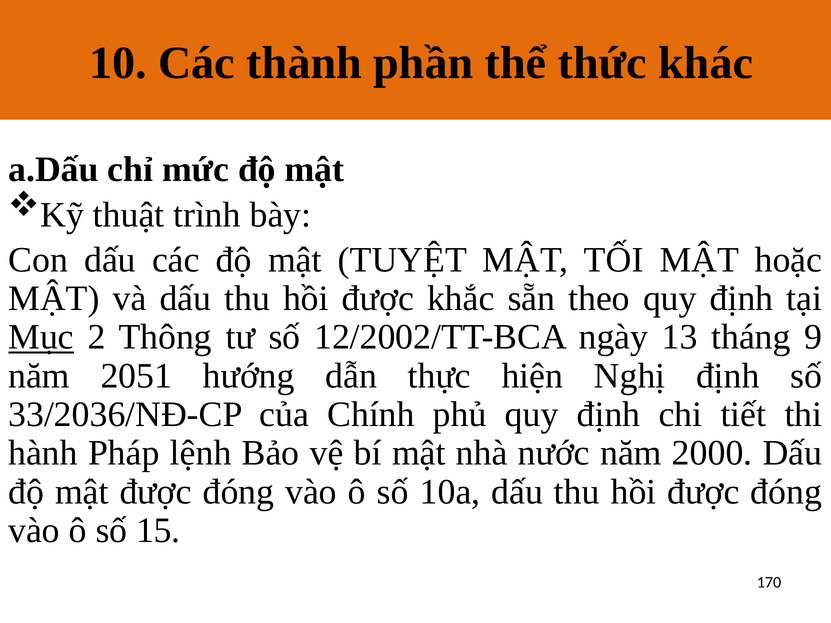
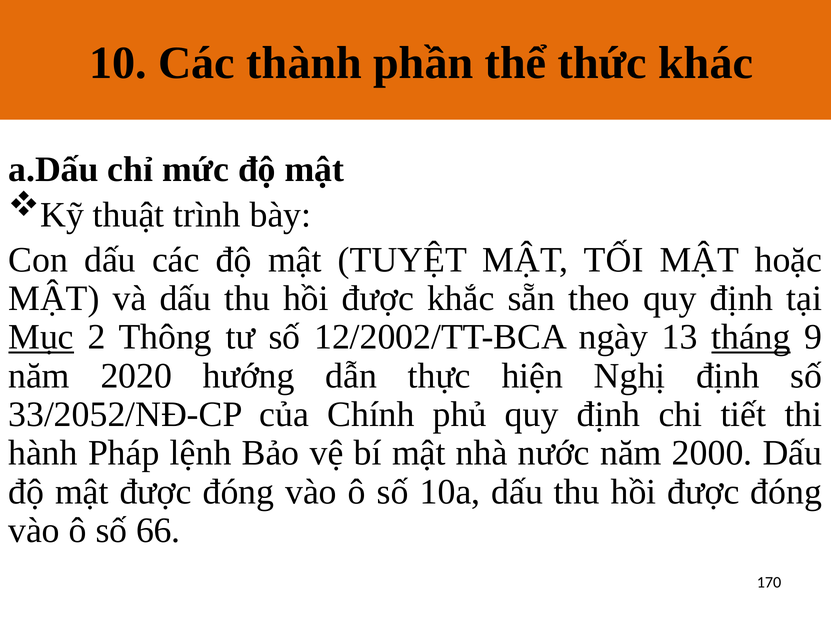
tháng underline: none -> present
2051: 2051 -> 2020
33/2036/NĐ-CP: 33/2036/NĐ-CP -> 33/2052/NĐ-CP
15: 15 -> 66
